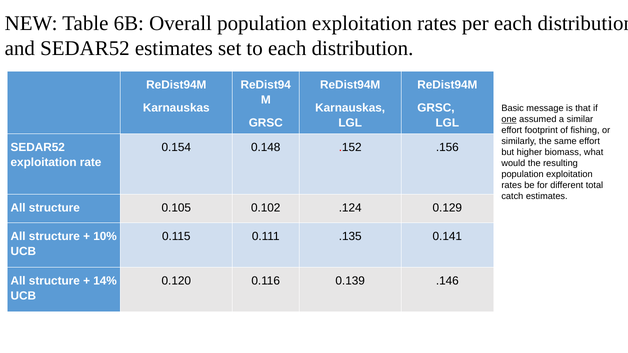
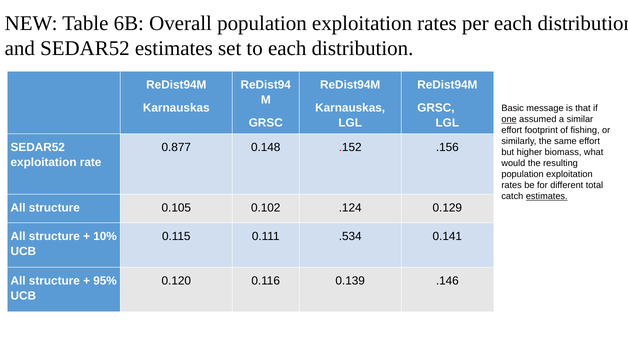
0.154: 0.154 -> 0.877
estimates at (547, 196) underline: none -> present
.135: .135 -> .534
14%: 14% -> 95%
